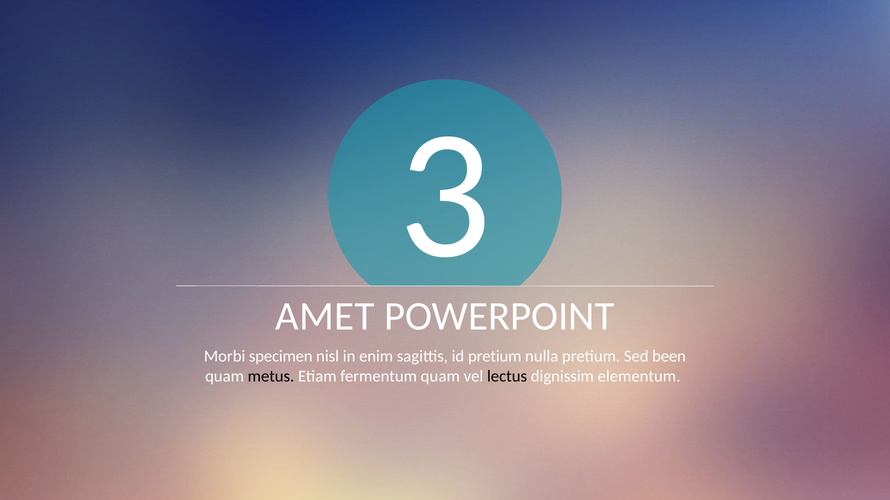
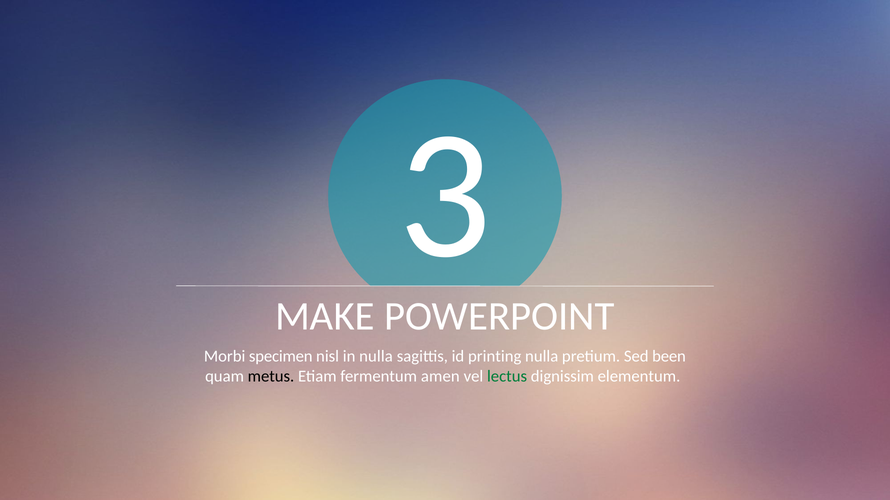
AMET: AMET -> MAKE
in enim: enim -> nulla
id pretium: pretium -> printing
fermentum quam: quam -> amen
lectus colour: black -> green
